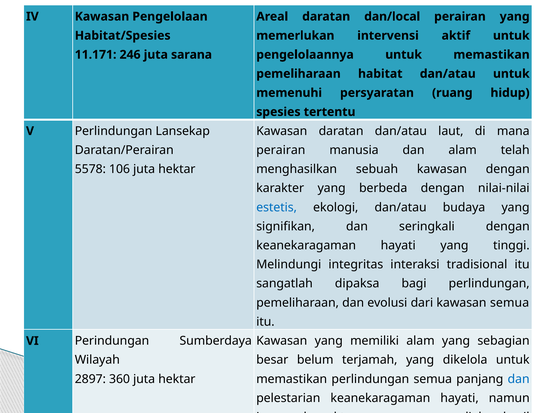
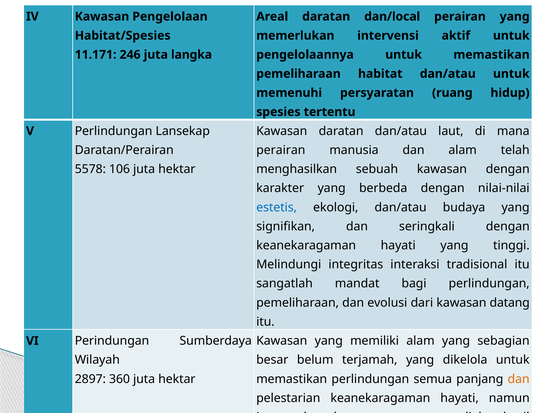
sarana: sarana -> langka
dipaksa: dipaksa -> mandat
kawasan semua: semua -> datang
dan at (519, 379) colour: blue -> orange
